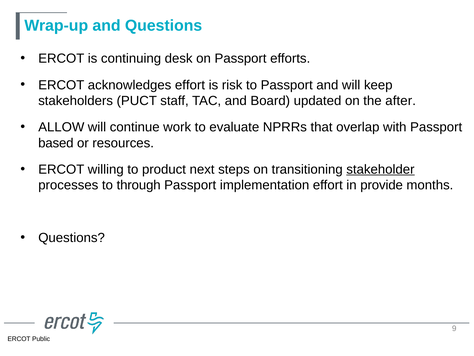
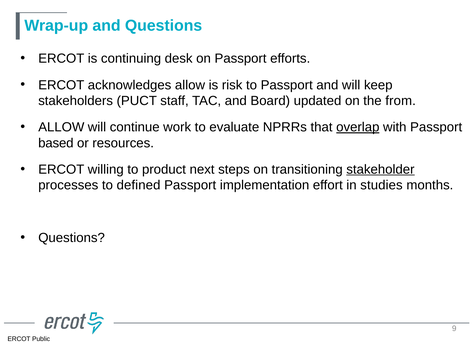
acknowledges effort: effort -> allow
after: after -> from
overlap underline: none -> present
through: through -> defined
provide: provide -> studies
